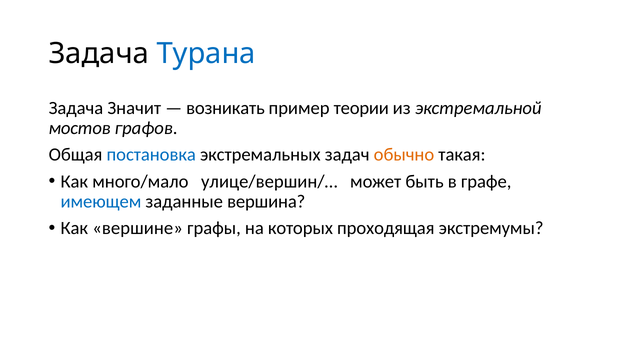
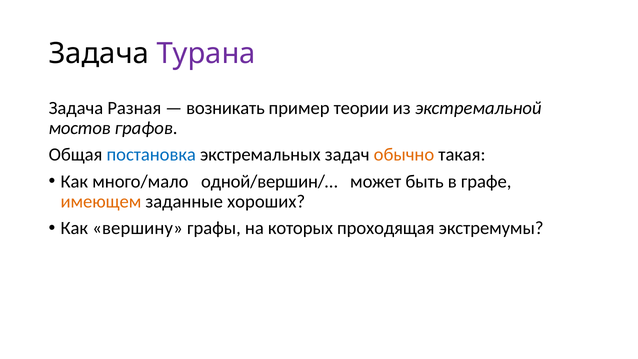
Турана colour: blue -> purple
Значит: Значит -> Разная
улице/вершин/…: улице/вершин/… -> одной/вершин/…
имеющем colour: blue -> orange
вершина: вершина -> хороших
вершине: вершине -> вершину
